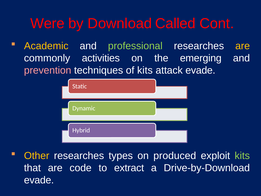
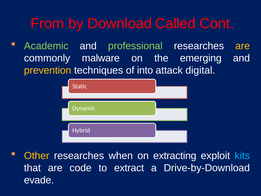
Were: Were -> From
Academic colour: yellow -> light green
activities: activities -> malware
prevention colour: pink -> yellow
of kits: kits -> into
attack evade: evade -> digital
types: types -> when
produced: produced -> extracting
kits at (242, 156) colour: light green -> light blue
